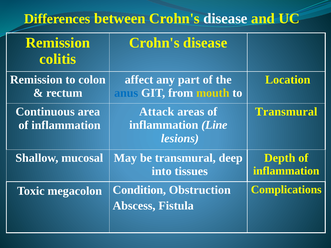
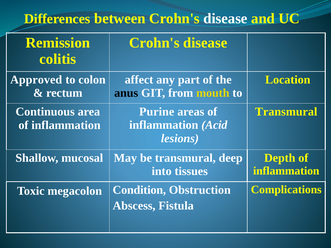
Remission at (36, 80): Remission -> Approved
anus colour: blue -> black
Attack: Attack -> Purine
Line: Line -> Acid
